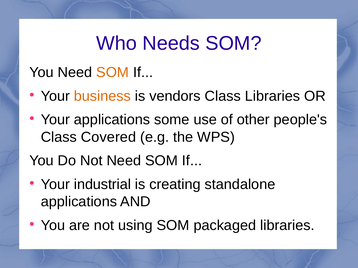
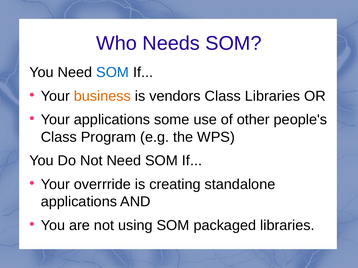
SOM at (113, 72) colour: orange -> blue
Covered: Covered -> Program
industrial: industrial -> overrride
